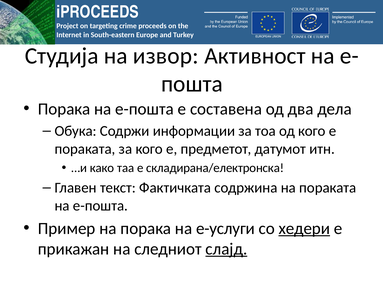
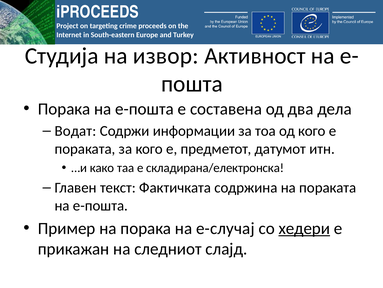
Обука: Обука -> Водат
е-услуги: е-услуги -> е-случај
слајд underline: present -> none
